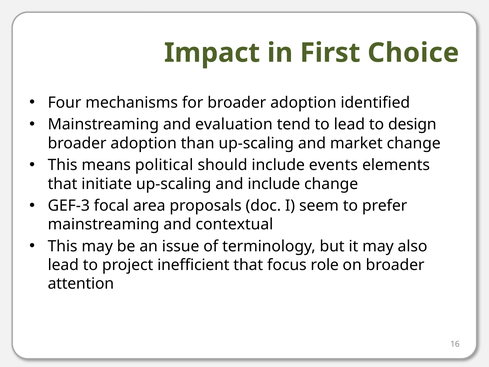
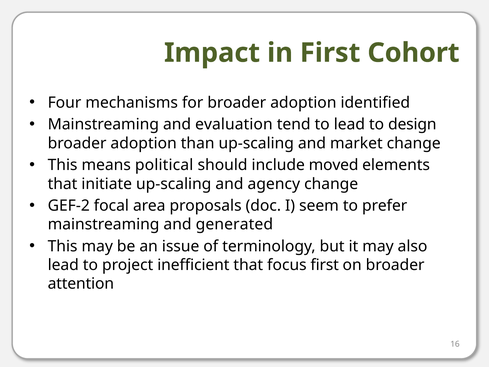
Choice: Choice -> Cohort
events: events -> moved
and include: include -> agency
GEF-3: GEF-3 -> GEF-2
contextual: contextual -> generated
focus role: role -> first
